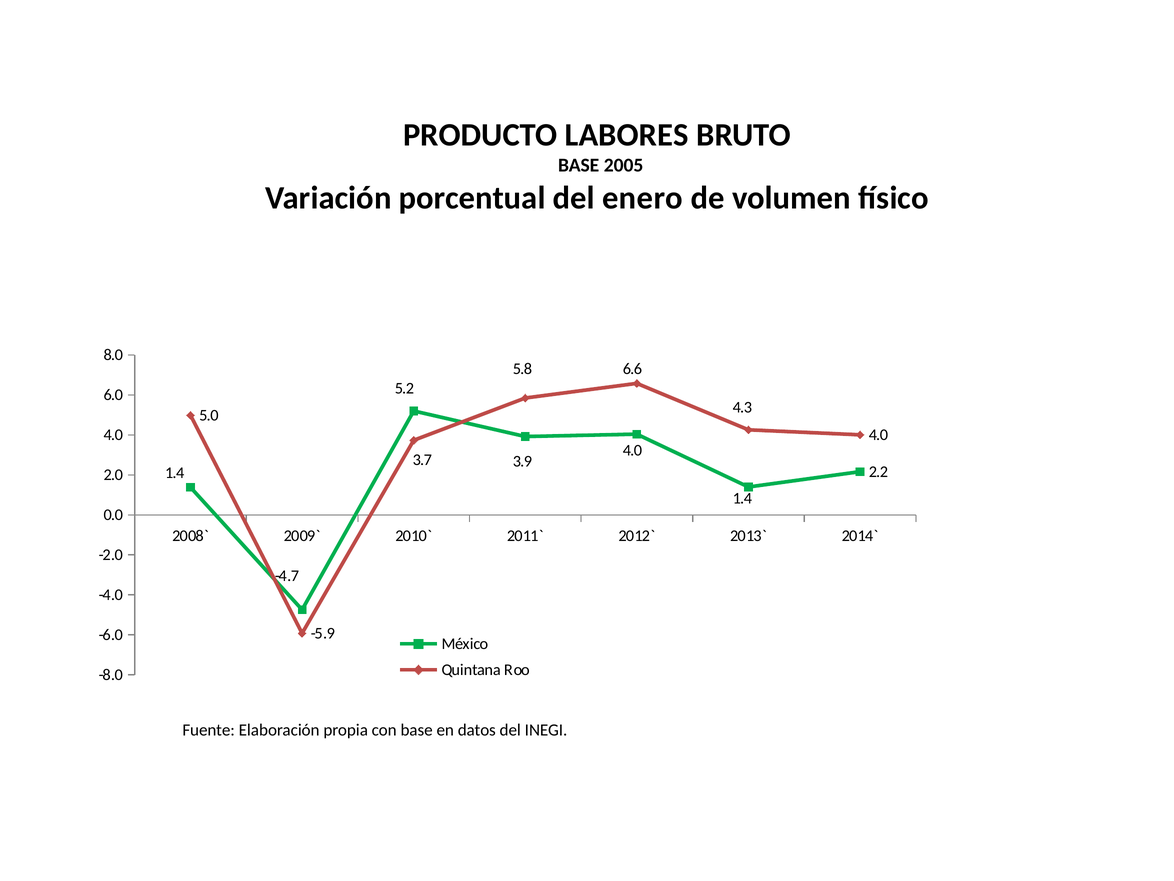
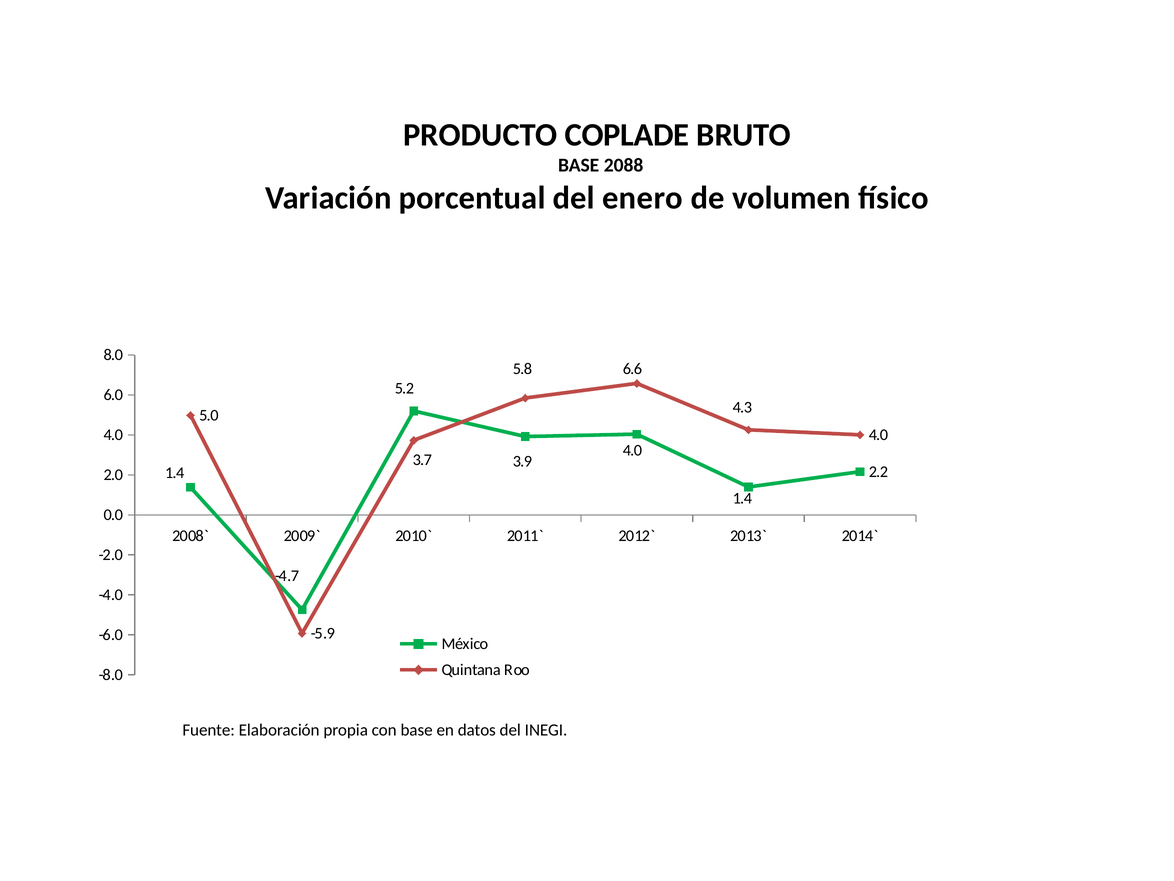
LABORES: LABORES -> COPLADE
2005: 2005 -> 2088
